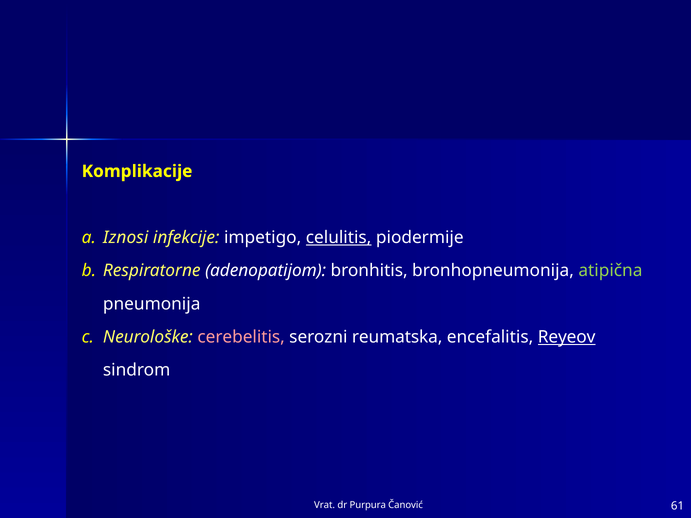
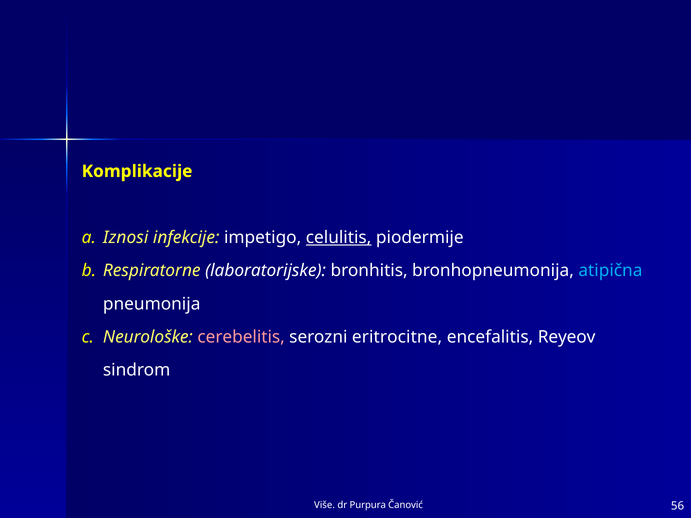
adenopatijom: adenopatijom -> laboratorijske
atipična colour: light green -> light blue
reumatska: reumatska -> eritrocitne
Reyeov underline: present -> none
Vrat: Vrat -> Više
61: 61 -> 56
